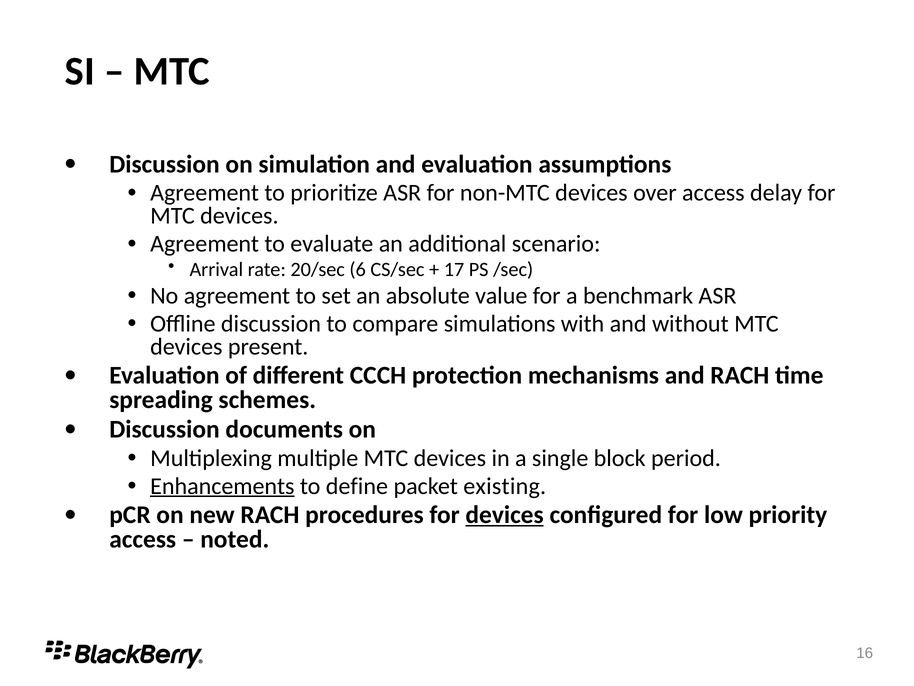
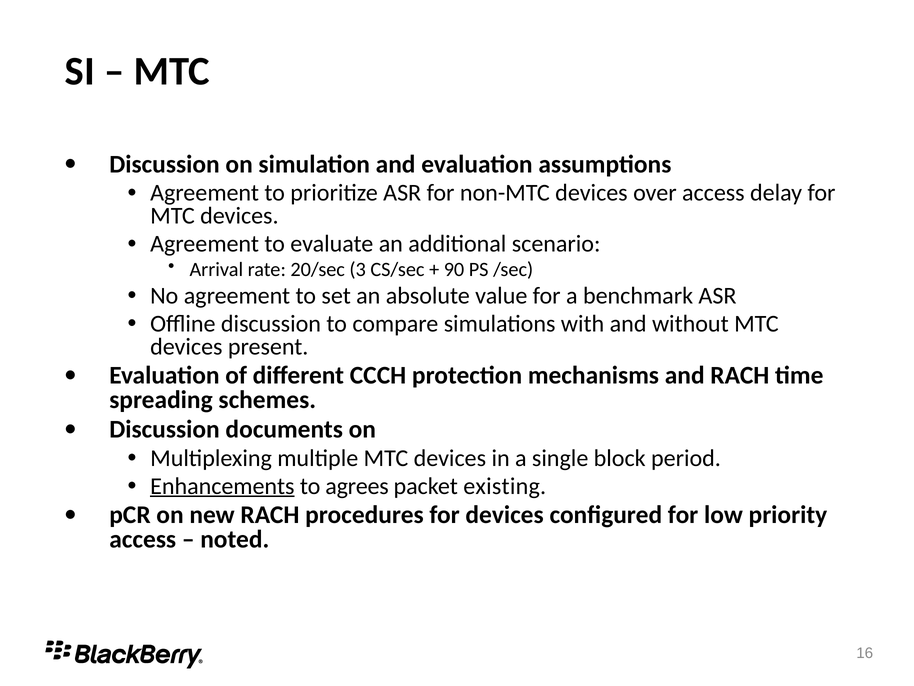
6: 6 -> 3
17: 17 -> 90
define: define -> agrees
devices at (505, 514) underline: present -> none
